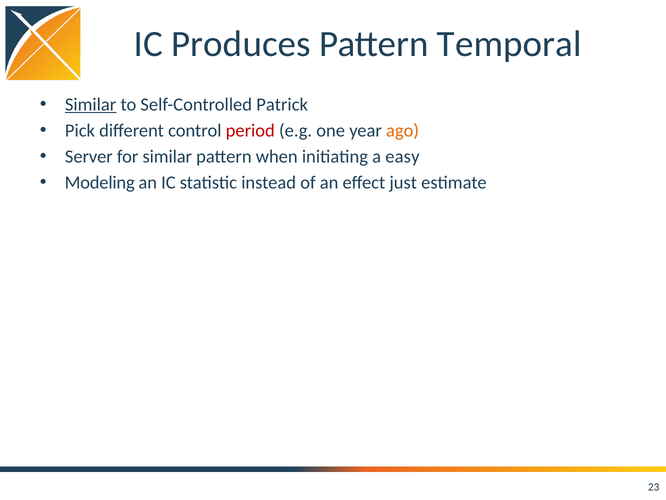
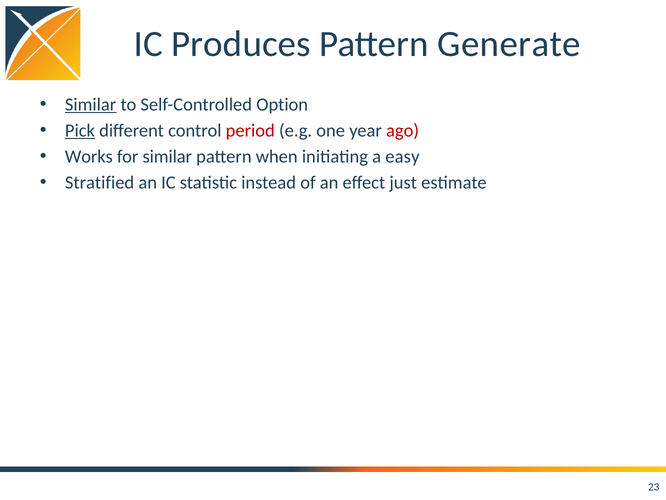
Temporal: Temporal -> Generate
Patrick: Patrick -> Option
Pick underline: none -> present
ago colour: orange -> red
Server: Server -> Works
Modeling: Modeling -> Stratified
